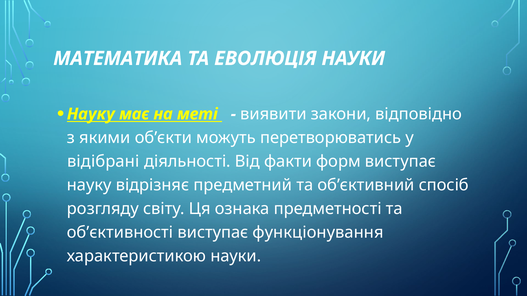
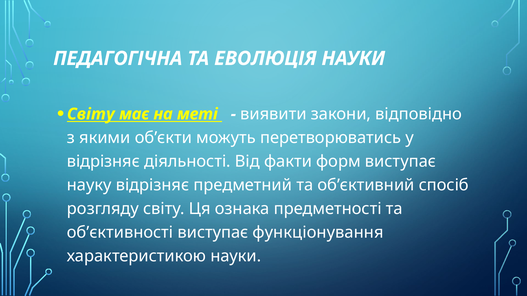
МАТЕМАТИКА: МАТЕМАТИКА -> ПЕДАГОГІЧНА
Науку at (91, 114): Науку -> Світу
відібрані at (103, 162): відібрані -> відрізняє
